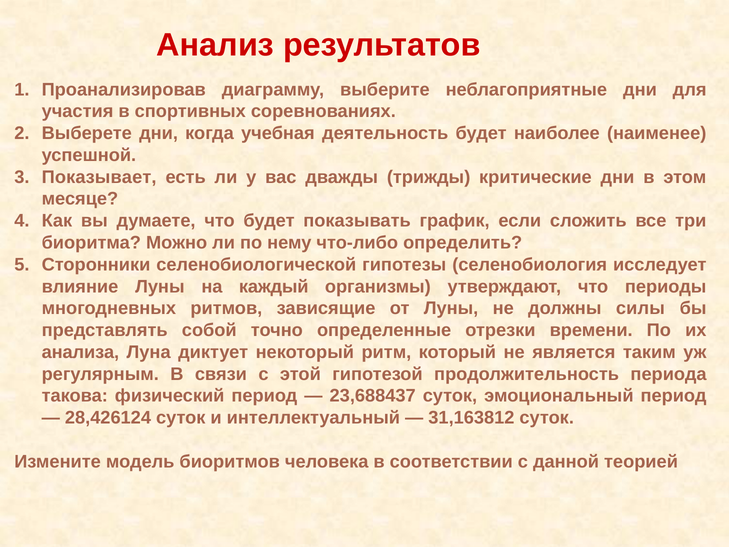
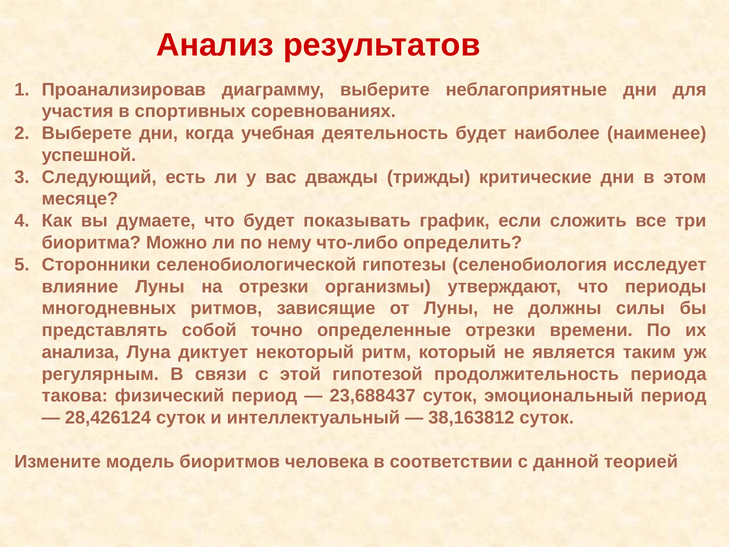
Показывает: Показывает -> Следующий
на каждый: каждый -> отрезки
31,163812: 31,163812 -> 38,163812
